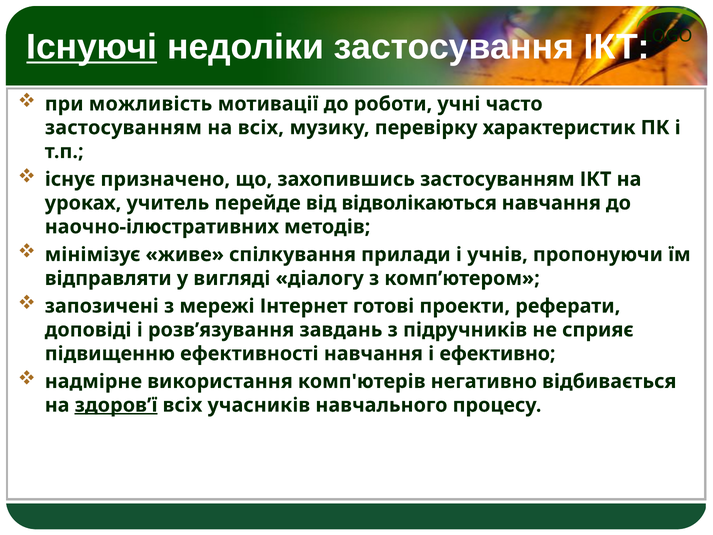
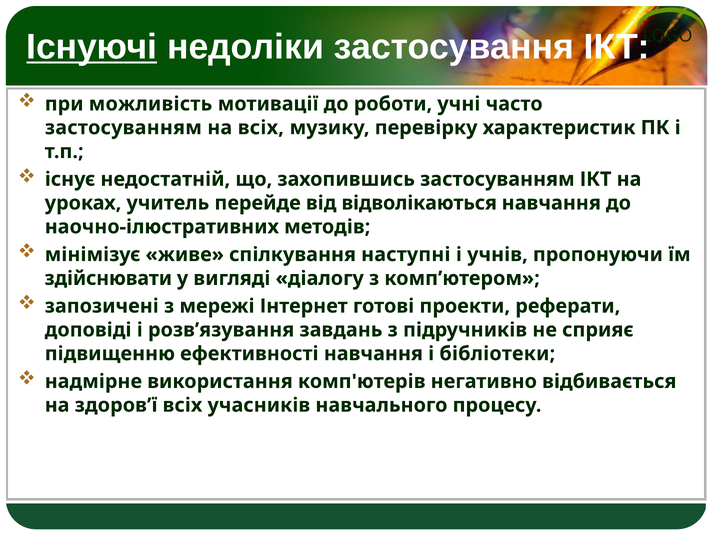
призначено: призначено -> недостатній
прилади: прилади -> наступні
відправляти: відправляти -> здійснювати
ефективно: ефективно -> бібліотеки
здоров’ї underline: present -> none
